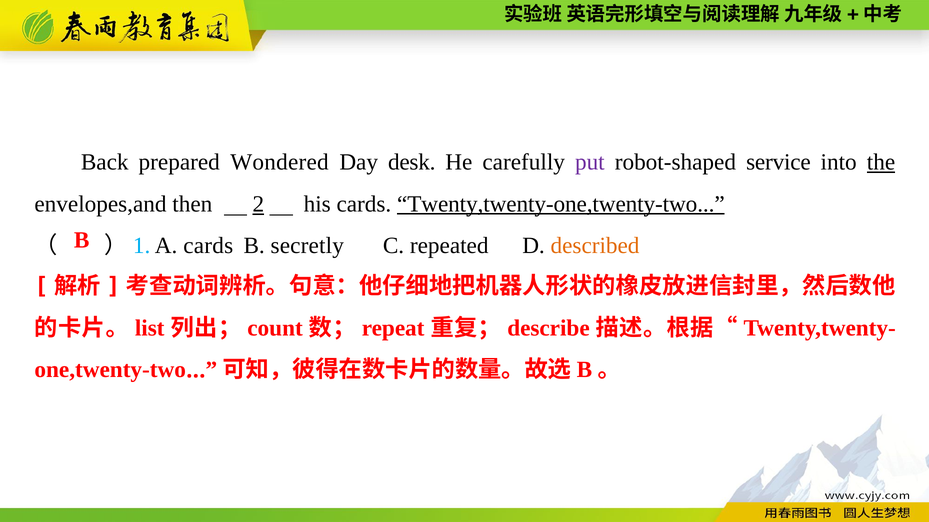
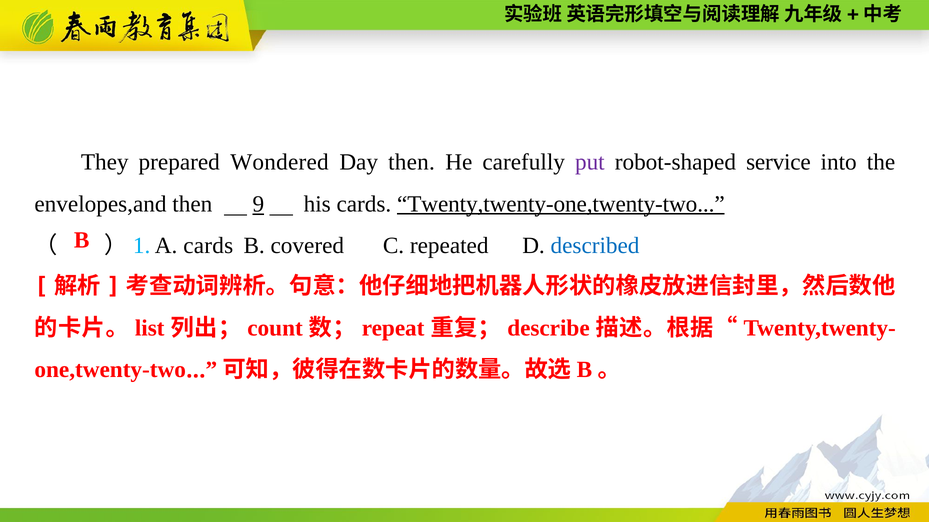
Back: Back -> They
Day desk: desk -> then
the underline: present -> none
2: 2 -> 9
secretly: secretly -> covered
described colour: orange -> blue
